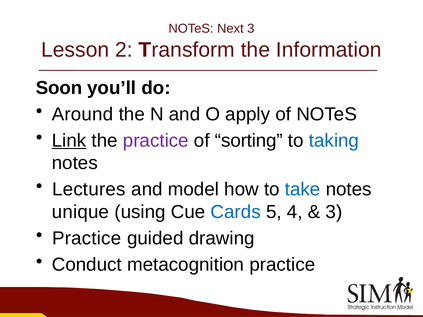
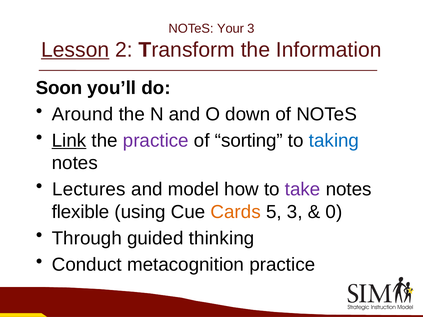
Next: Next -> Your
Lesson underline: none -> present
apply: apply -> down
take colour: blue -> purple
unique: unique -> flexible
Cards colour: blue -> orange
5 4: 4 -> 3
3 at (334, 212): 3 -> 0
Practice at (87, 238): Practice -> Through
drawing: drawing -> thinking
